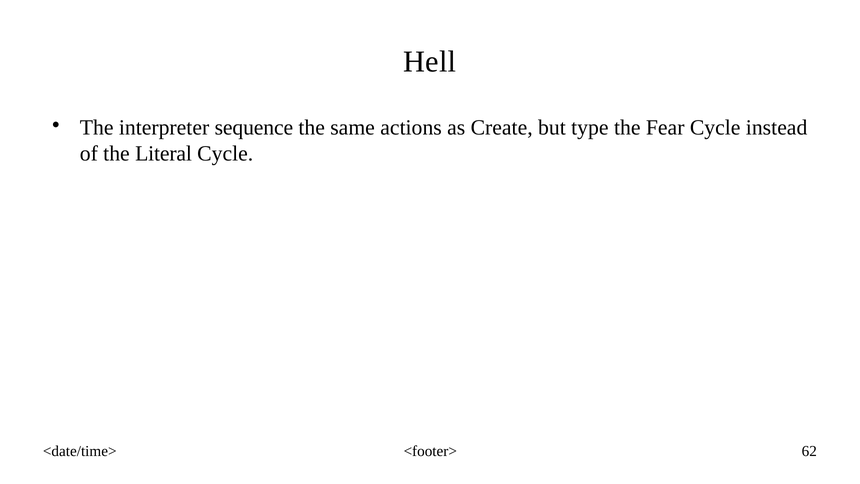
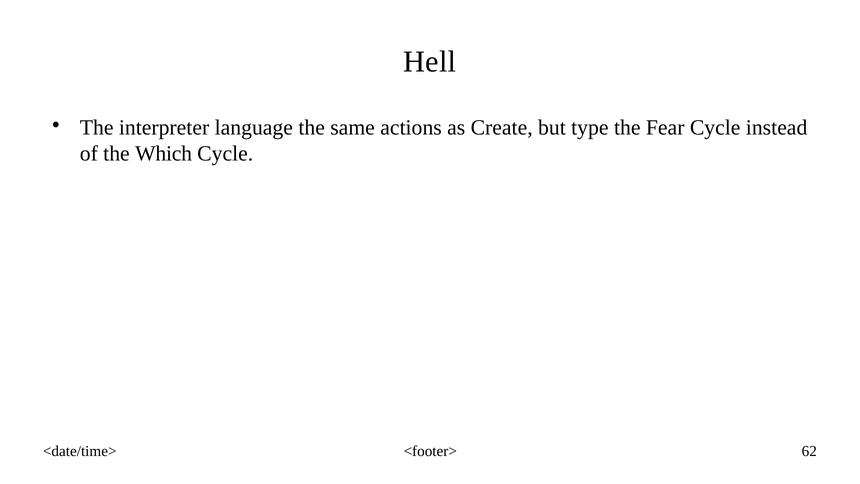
sequence: sequence -> language
Literal: Literal -> Which
